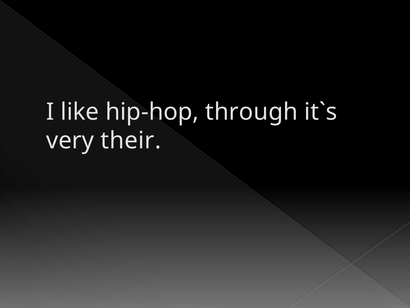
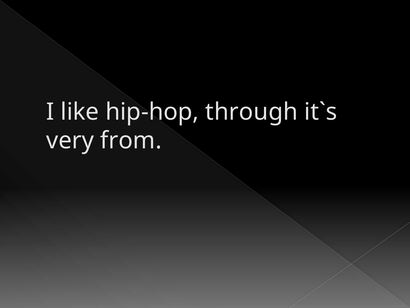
their: their -> from
